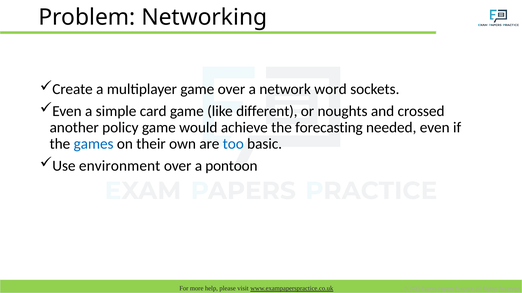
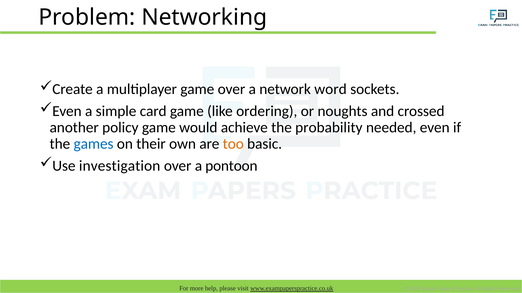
different: different -> ordering
forecasting: forecasting -> probability
too colour: blue -> orange
environment: environment -> investigation
